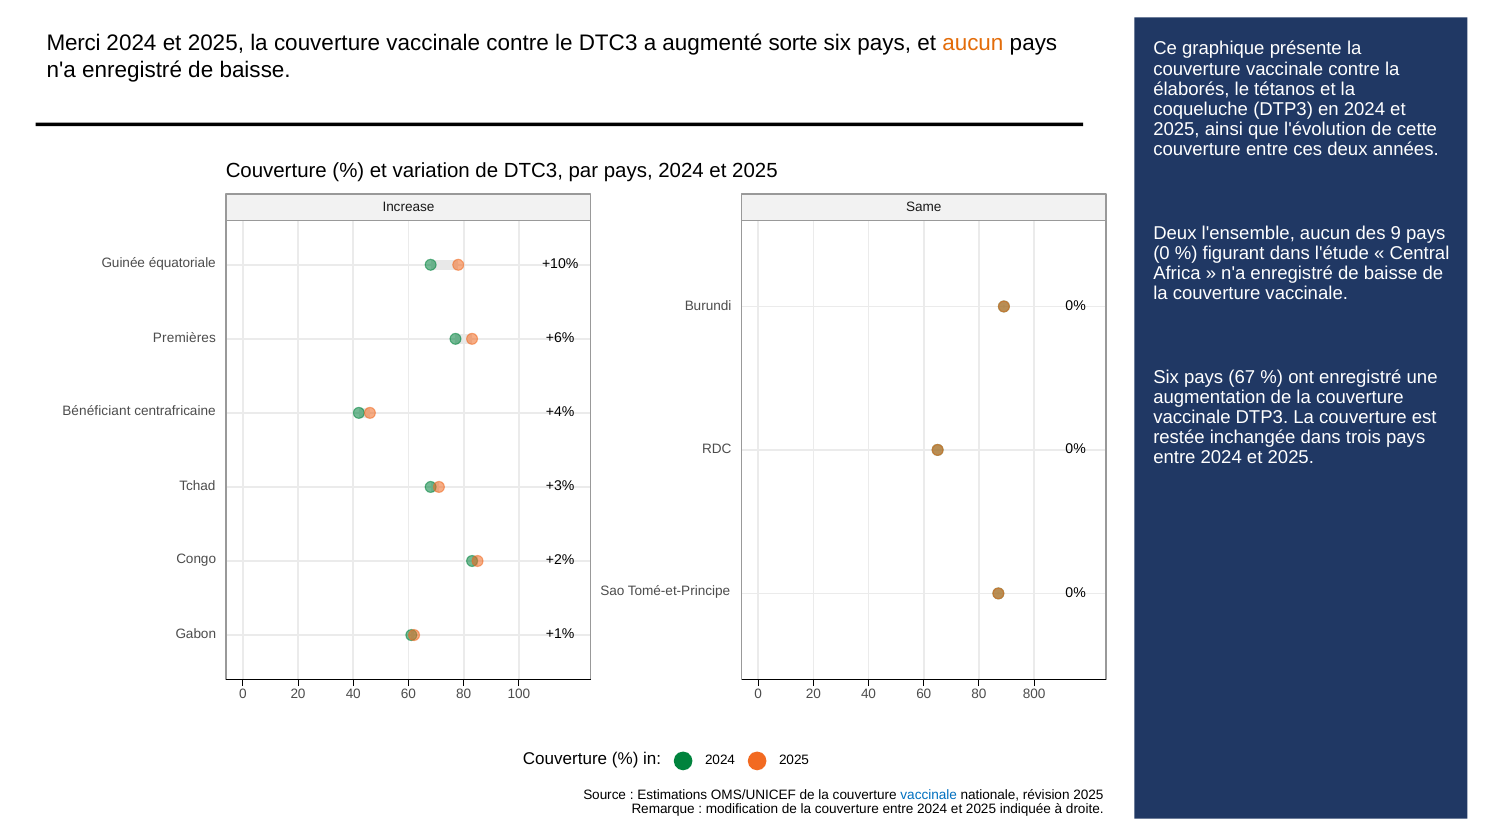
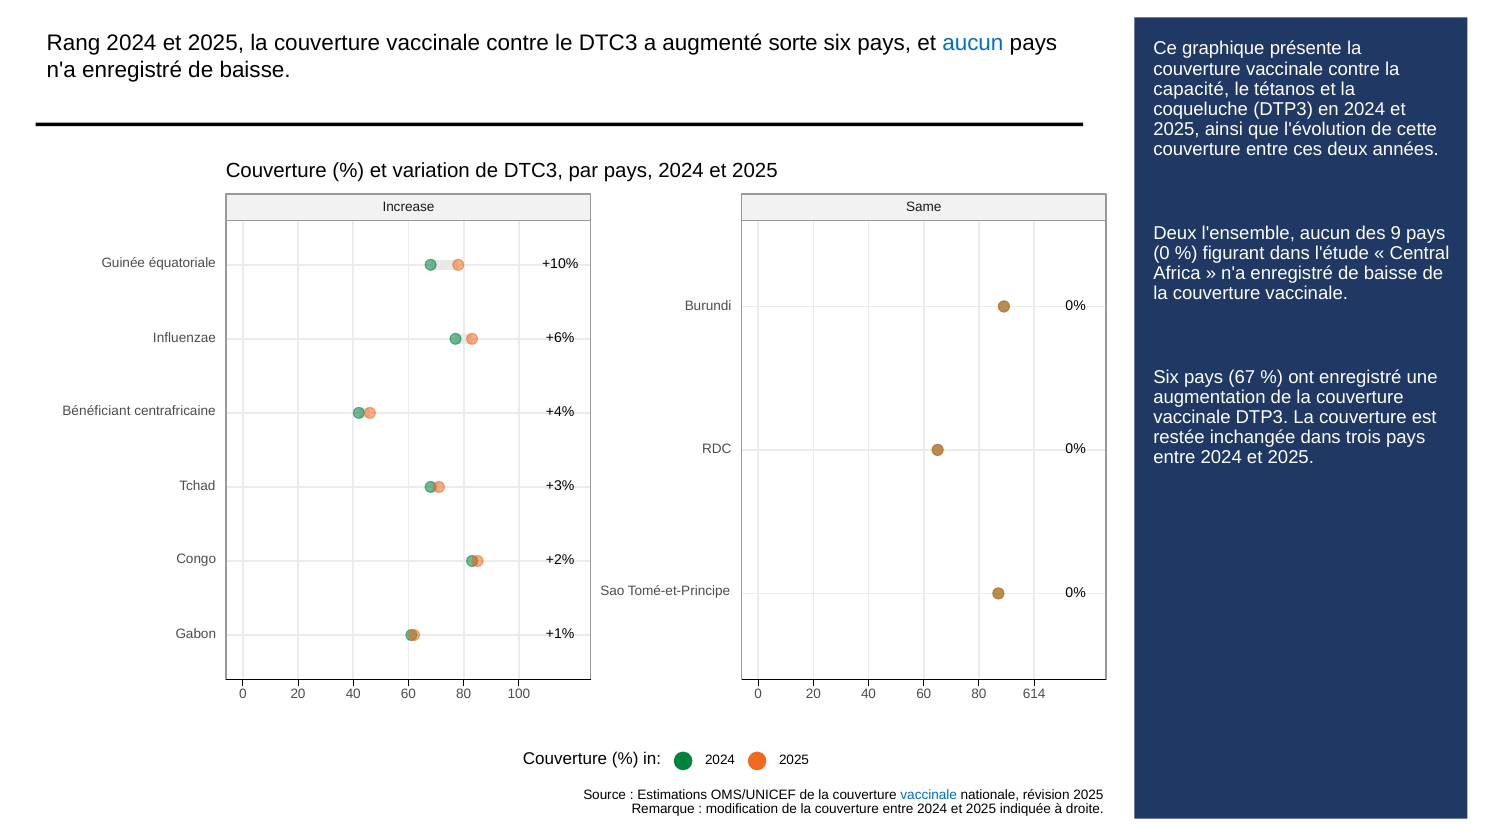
Merci: Merci -> Rang
aucun at (973, 43) colour: orange -> blue
élaborés: élaborés -> capacité
Premières: Premières -> Influenzae
800: 800 -> 614
